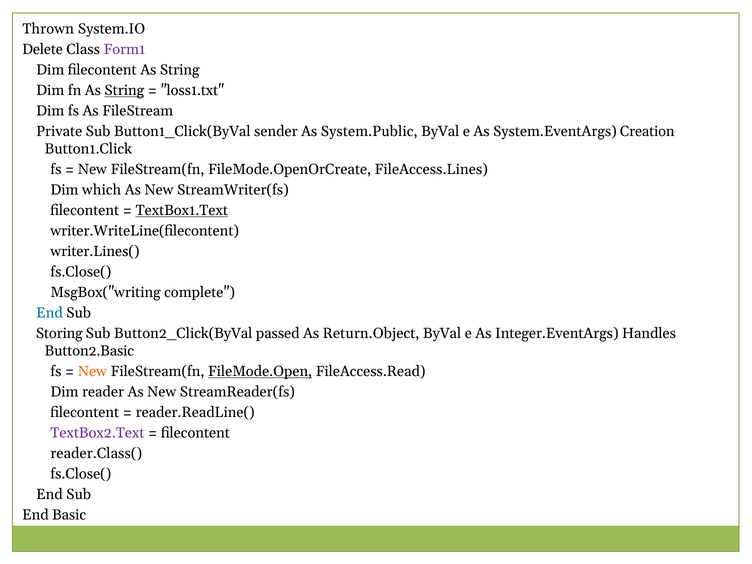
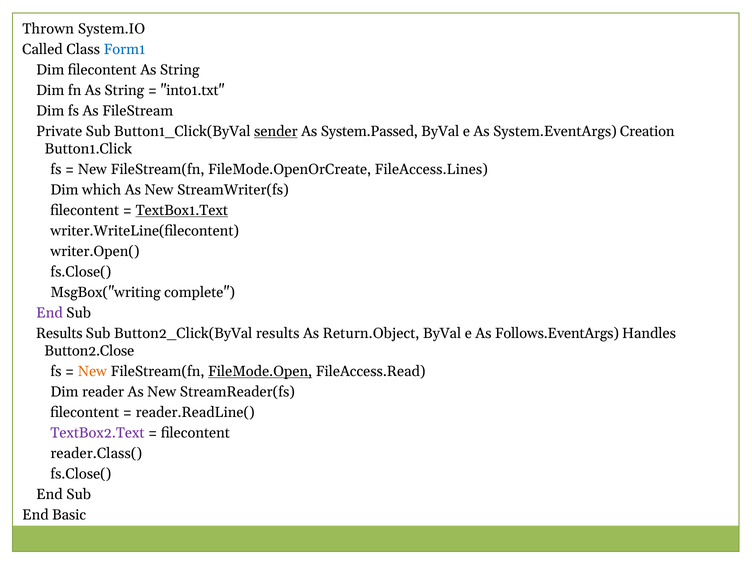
Delete: Delete -> Called
Form1 colour: purple -> blue
String at (124, 90) underline: present -> none
loss1.txt: loss1.txt -> into1.txt
sender underline: none -> present
System.Public: System.Public -> System.Passed
writer.Lines(: writer.Lines( -> writer.Open(
End at (49, 313) colour: blue -> purple
Storing at (59, 333): Storing -> Results
Button2_Click(ByVal passed: passed -> results
Integer.EventArgs: Integer.EventArgs -> Follows.EventArgs
Button2.Basic: Button2.Basic -> Button2.Close
